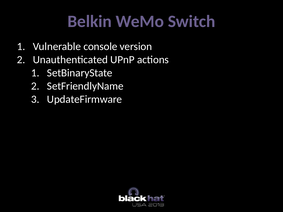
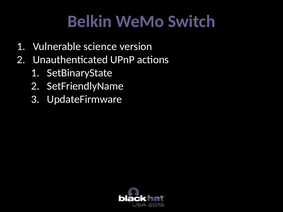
console: console -> science
